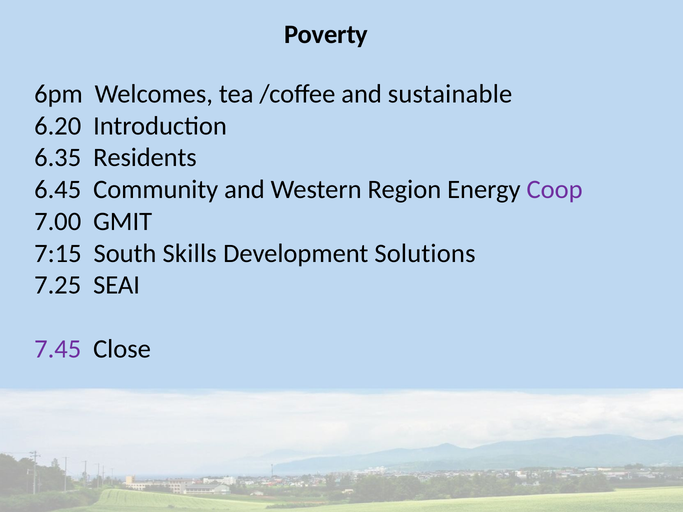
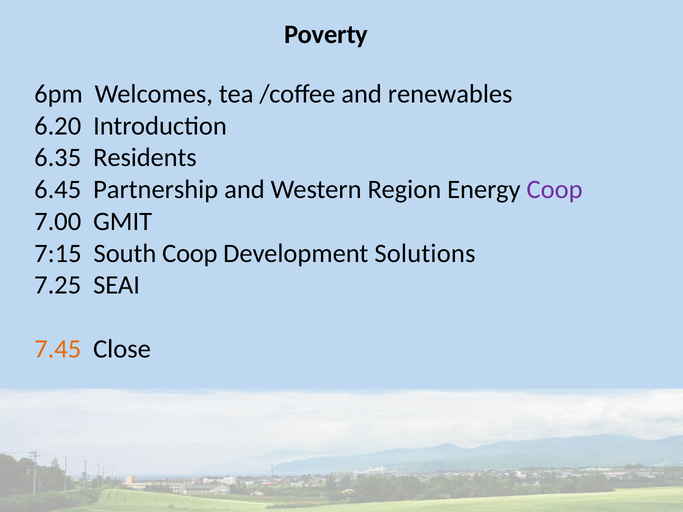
sustainable: sustainable -> renewables
Community: Community -> Partnership
South Skills: Skills -> Coop
7.45 colour: purple -> orange
